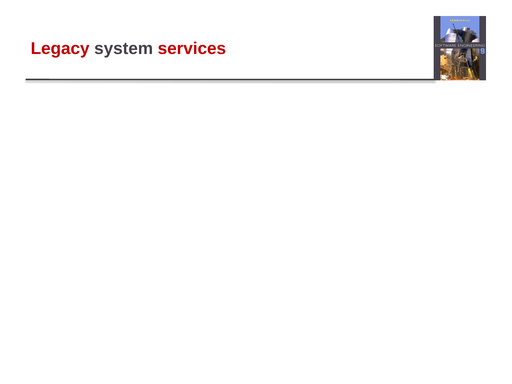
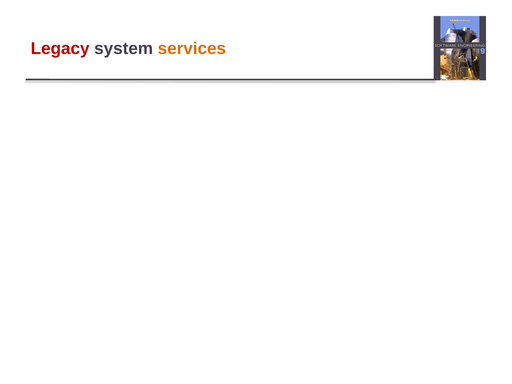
services at (192, 49) colour: red -> orange
